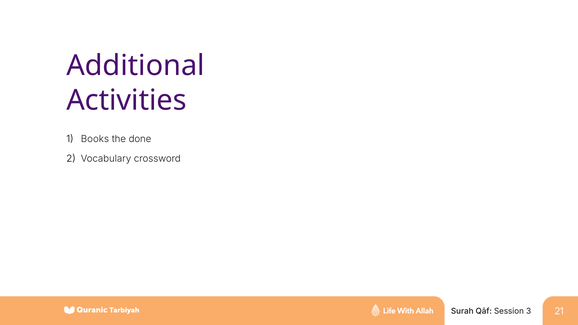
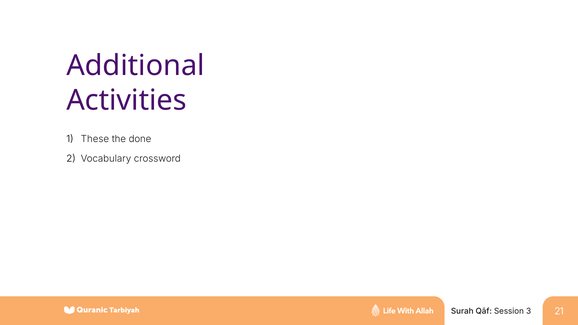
Books: Books -> These
